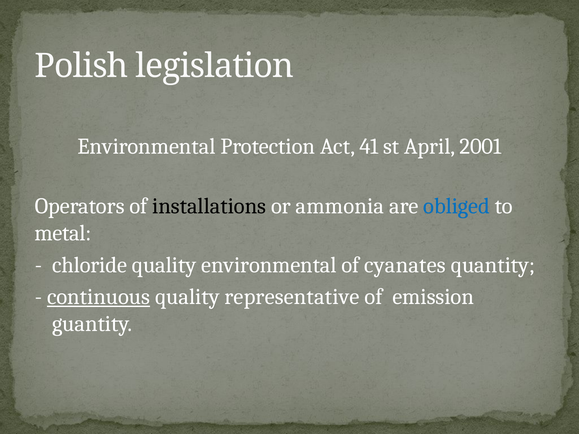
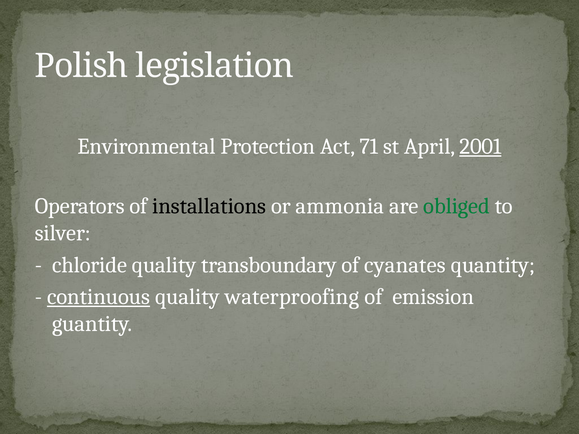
41: 41 -> 71
2001 underline: none -> present
obliged colour: blue -> green
metal: metal -> silver
quality environmental: environmental -> transboundary
representative: representative -> waterproofing
